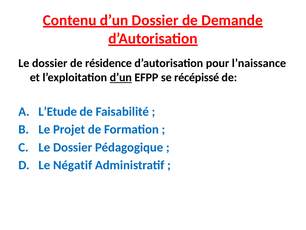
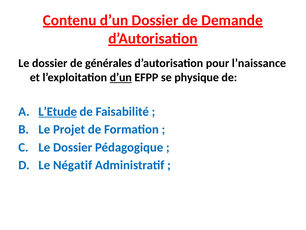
résidence: résidence -> générales
récépissé: récépissé -> physique
L’Etude underline: none -> present
